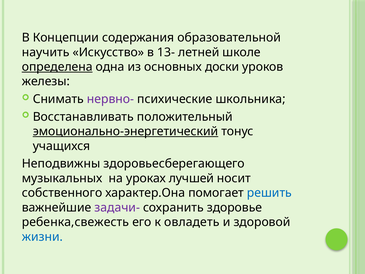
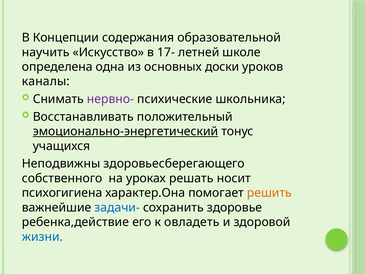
13-: 13- -> 17-
определена underline: present -> none
железы: железы -> каналы
музыкальных: музыкальных -> собственного
лучшей: лучшей -> решать
собственного: собственного -> психогигиена
решить colour: blue -> orange
задачи- colour: purple -> blue
ребенка,свежесть: ребенка,свежесть -> ребенка,действие
